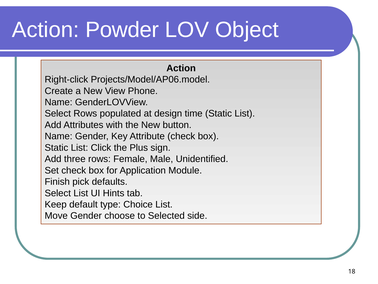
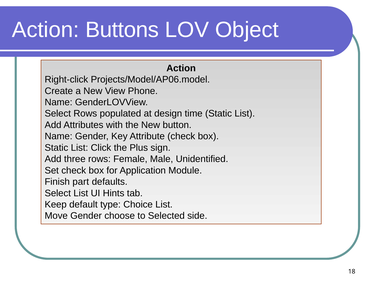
Powder: Powder -> Buttons
pick: pick -> part
